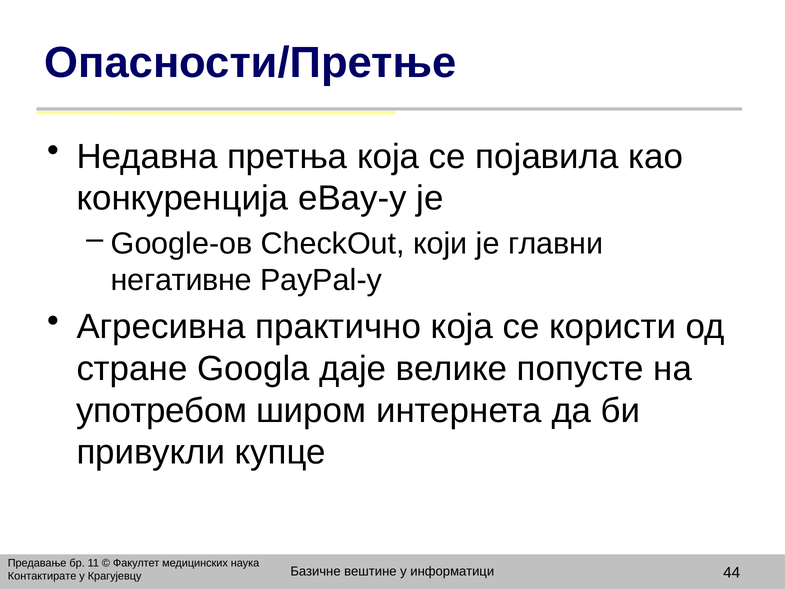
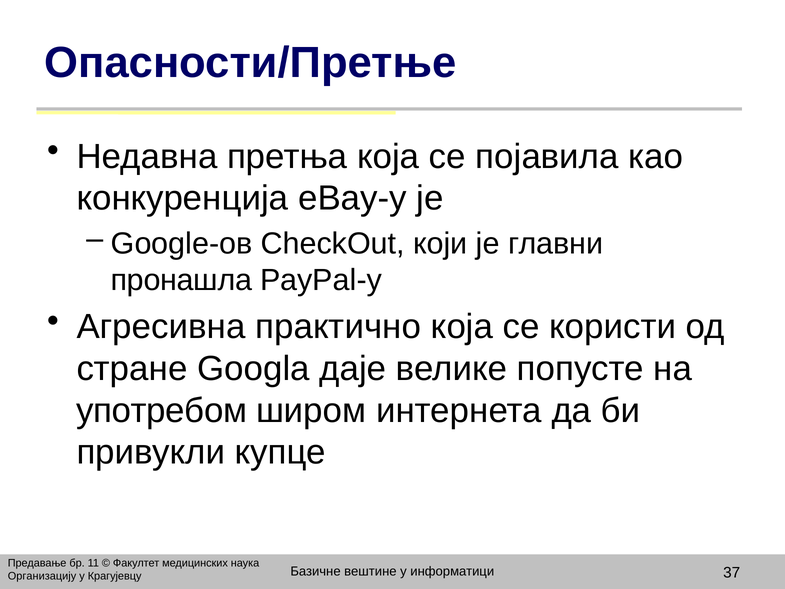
негативне: негативне -> пронашла
44: 44 -> 37
Контактирате: Контактирате -> Организацију
